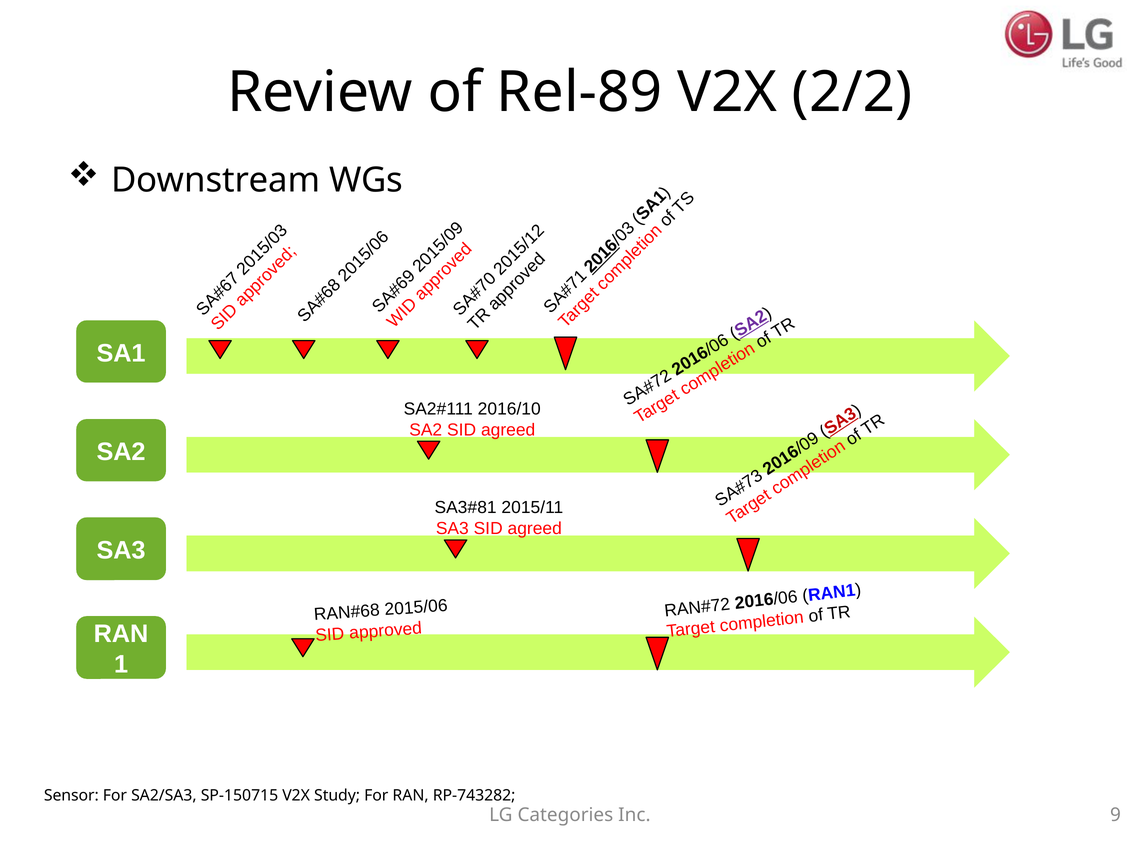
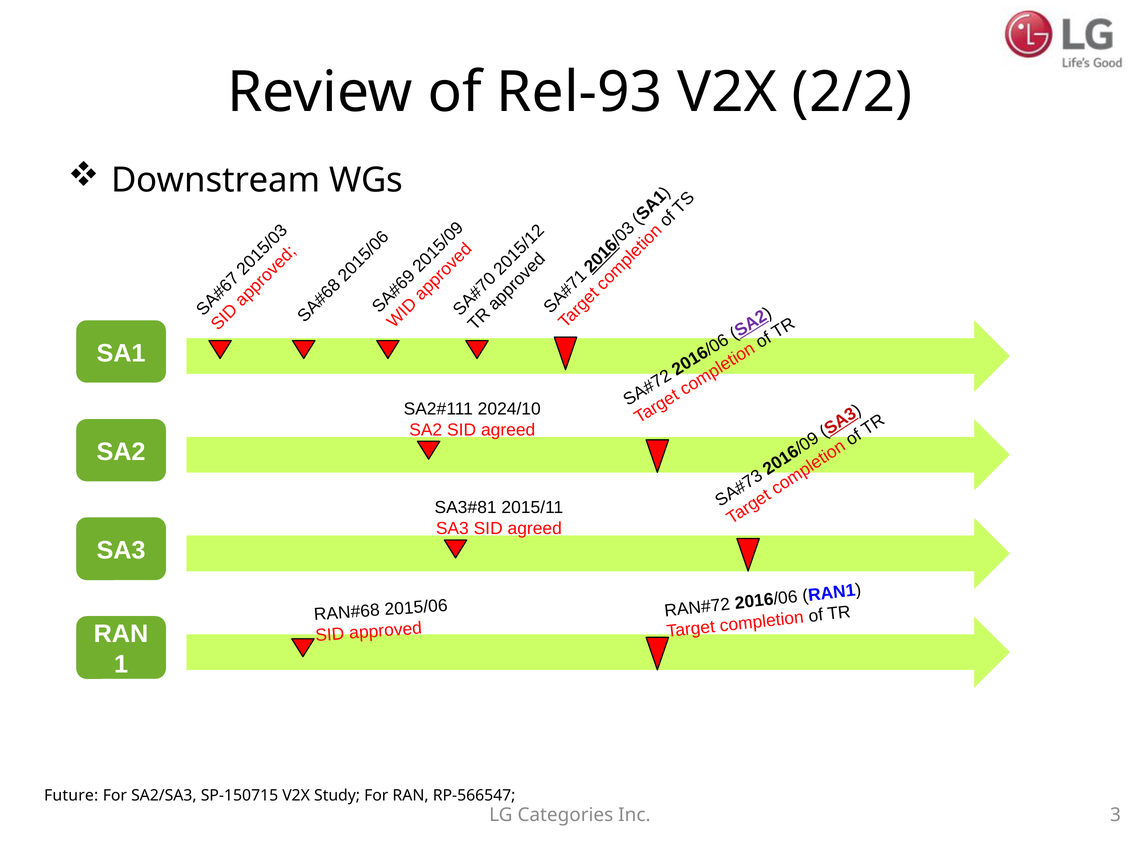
Rel-89: Rel-89 -> Rel-93
2016/10: 2016/10 -> 2024/10
Sensor: Sensor -> Future
RP-743282: RP-743282 -> RP-566547
Inc 9: 9 -> 3
